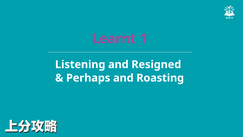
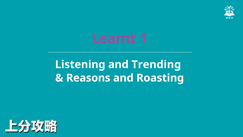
Resigned: Resigned -> Trending
Perhaps: Perhaps -> Reasons
